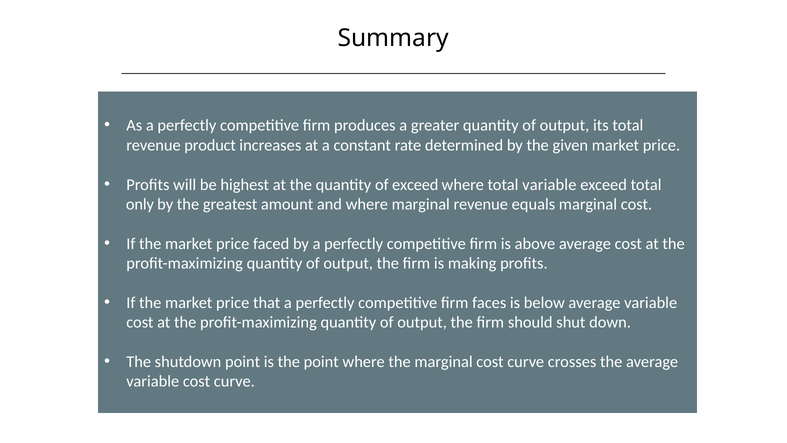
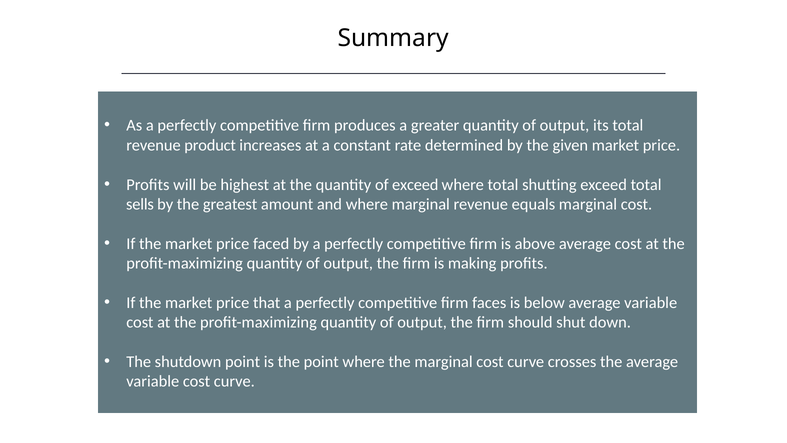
total variable: variable -> shutting
only: only -> sells
